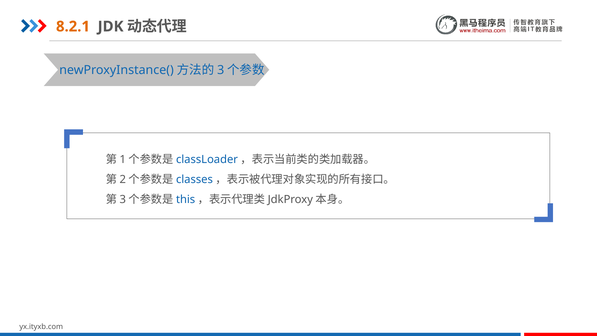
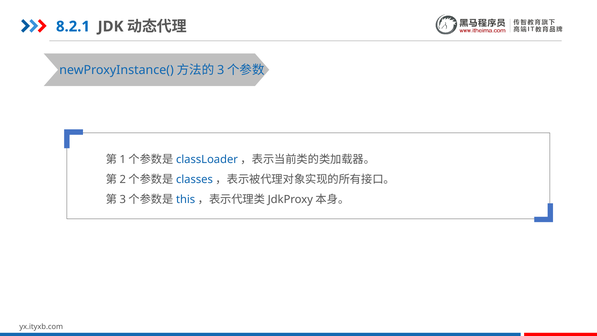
8.2.1 colour: orange -> blue
